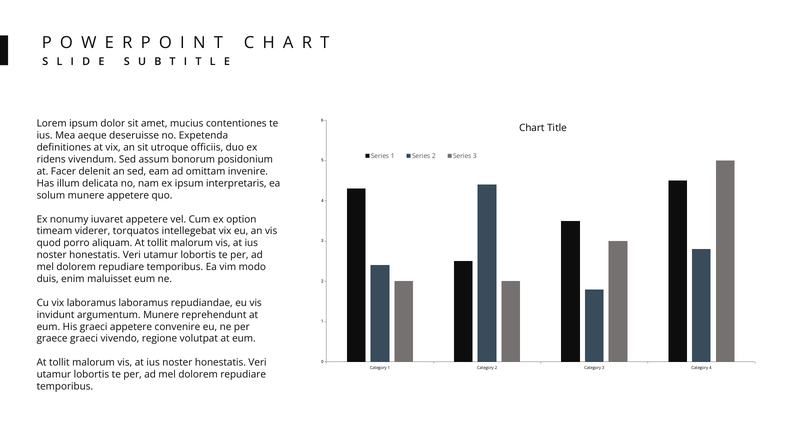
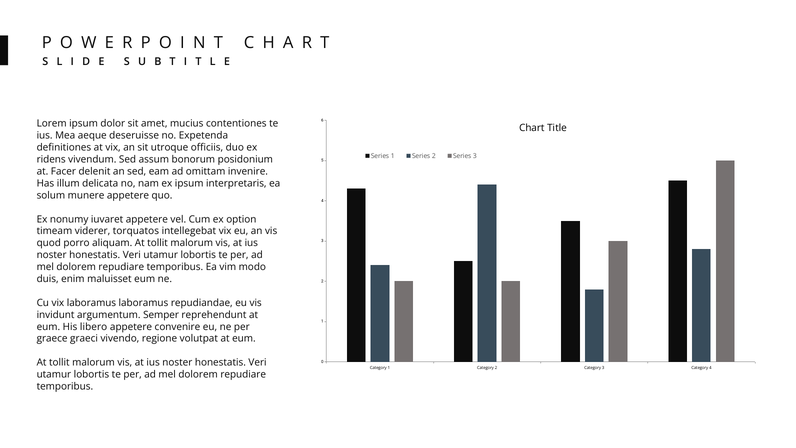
argumentum Munere: Munere -> Semper
His graeci: graeci -> libero
